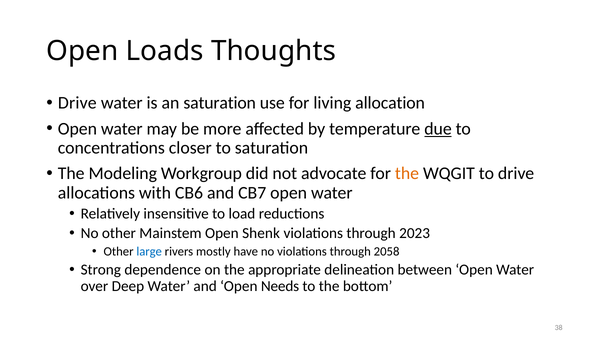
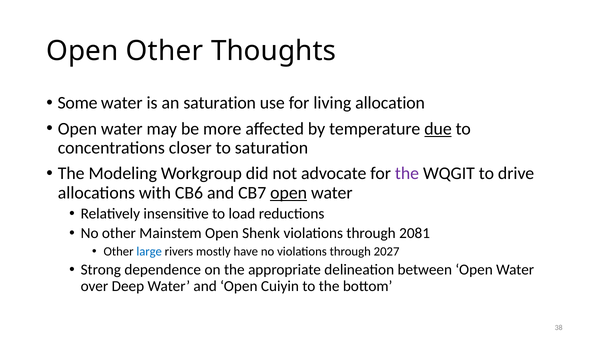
Open Loads: Loads -> Other
Drive at (77, 103): Drive -> Some
the at (407, 173) colour: orange -> purple
open at (289, 192) underline: none -> present
2023: 2023 -> 2081
2058: 2058 -> 2027
Needs: Needs -> Cuiyin
